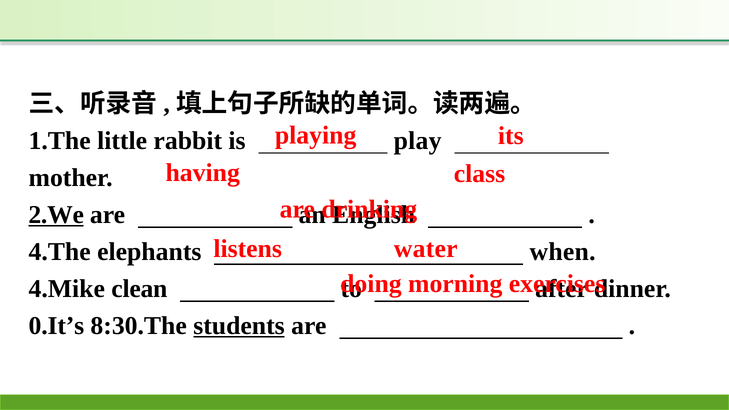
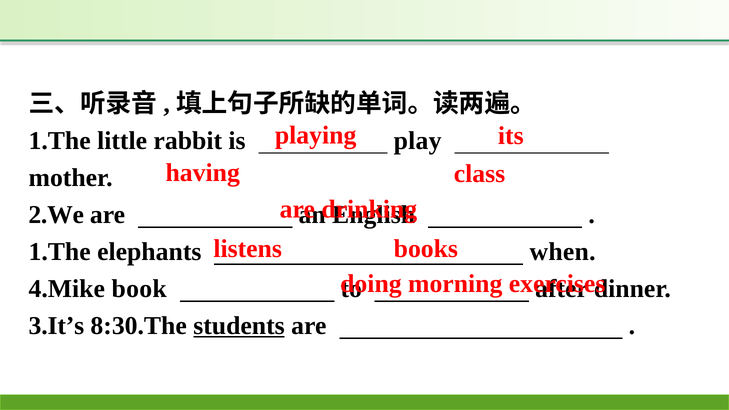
2.We underline: present -> none
water: water -> books
4.The at (60, 252): 4.The -> 1.The
clean: clean -> book
0.It’s: 0.It’s -> 3.It’s
